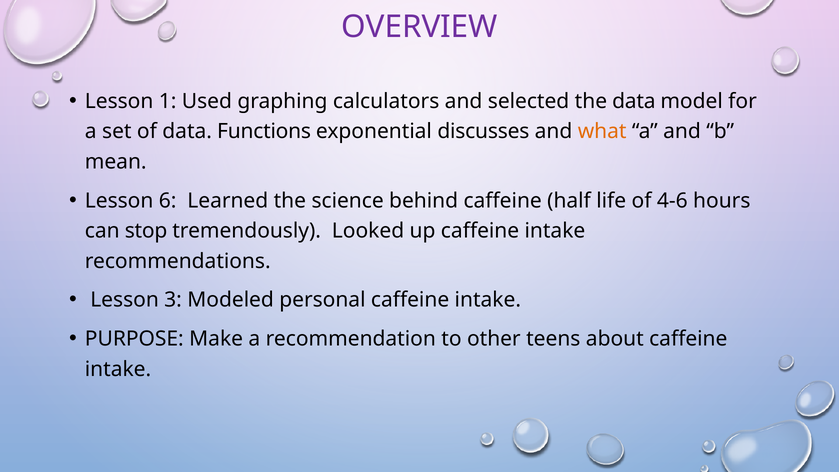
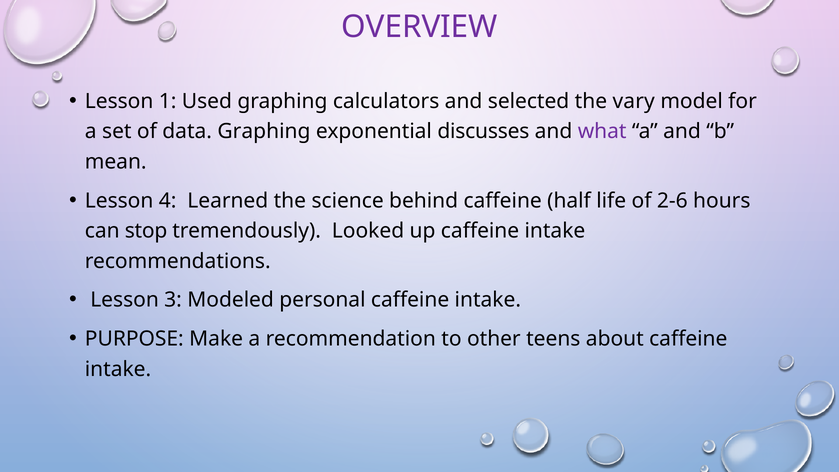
the data: data -> vary
data Functions: Functions -> Graphing
what colour: orange -> purple
6: 6 -> 4
4-6: 4-6 -> 2-6
